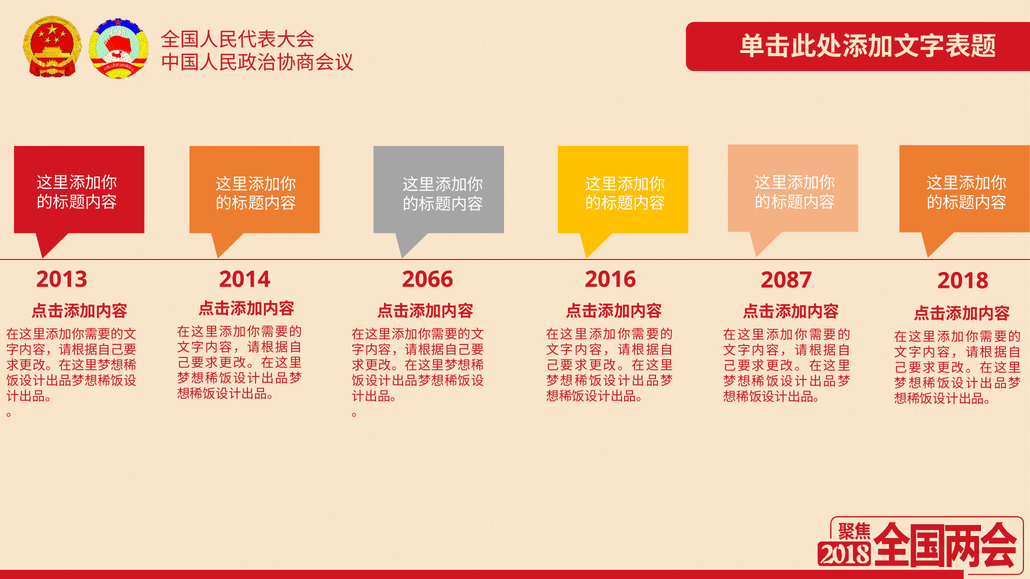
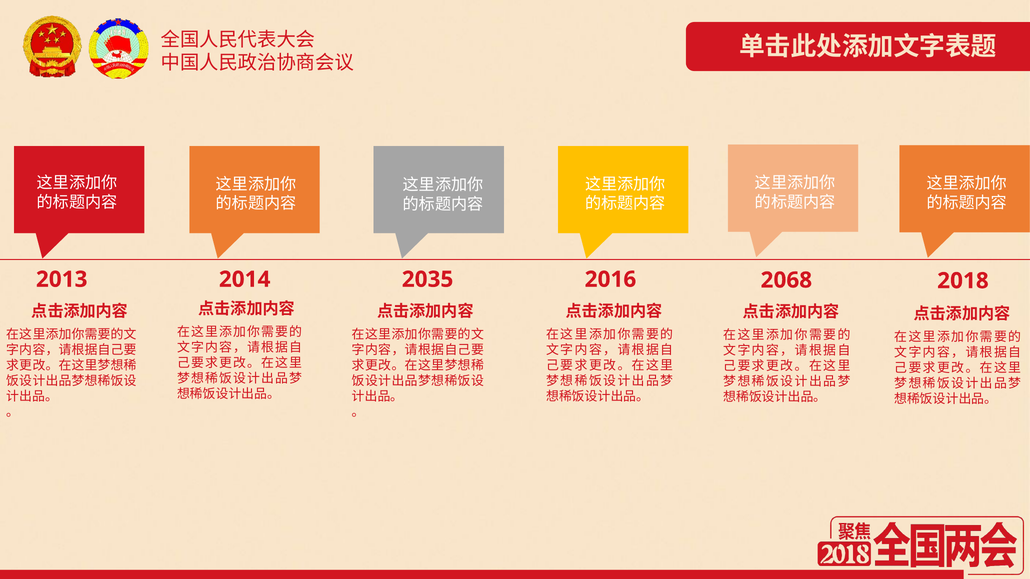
2066: 2066 -> 2035
2087: 2087 -> 2068
